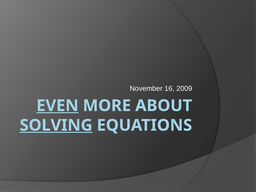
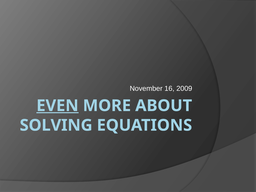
SOLVING underline: present -> none
